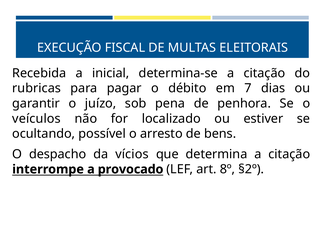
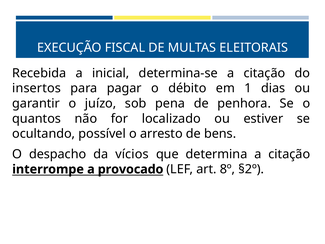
rubricas: rubricas -> insertos
7: 7 -> 1
veículos: veículos -> quantos
